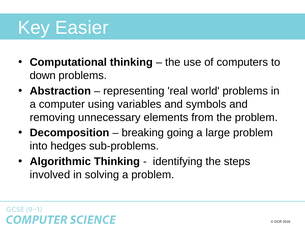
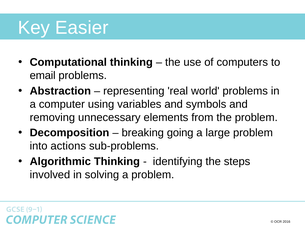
down: down -> email
hedges: hedges -> actions
